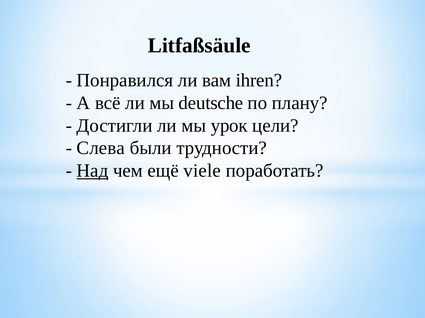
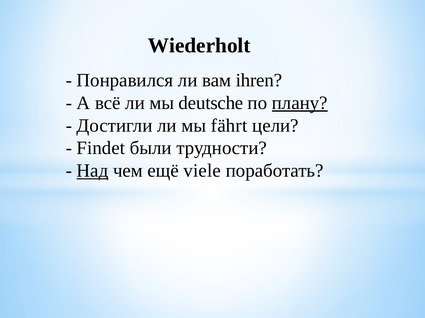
Litfaßsäule: Litfaßsäule -> Wiederholt
плану underline: none -> present
урок: урок -> fӓhrt
Слева: Слева -> Findet
